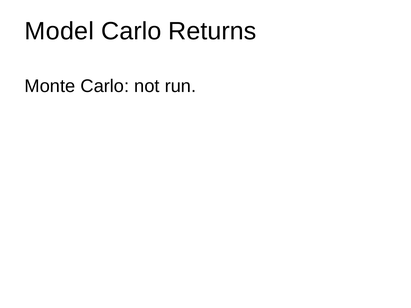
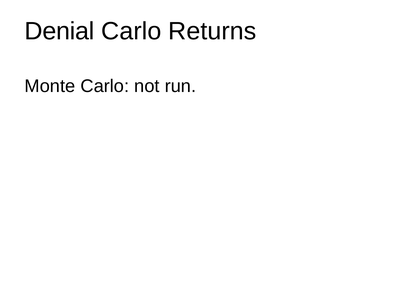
Model: Model -> Denial
